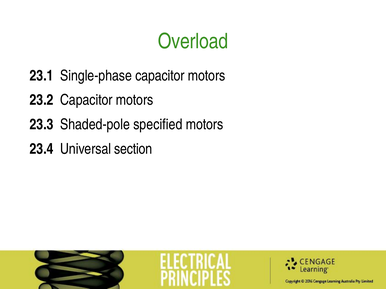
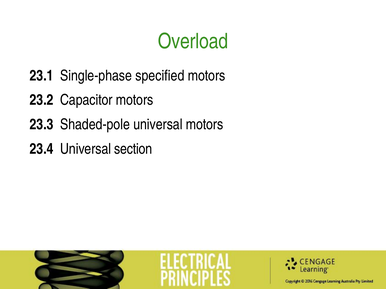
Single-phase capacitor: capacitor -> specified
Shaded-pole specified: specified -> universal
